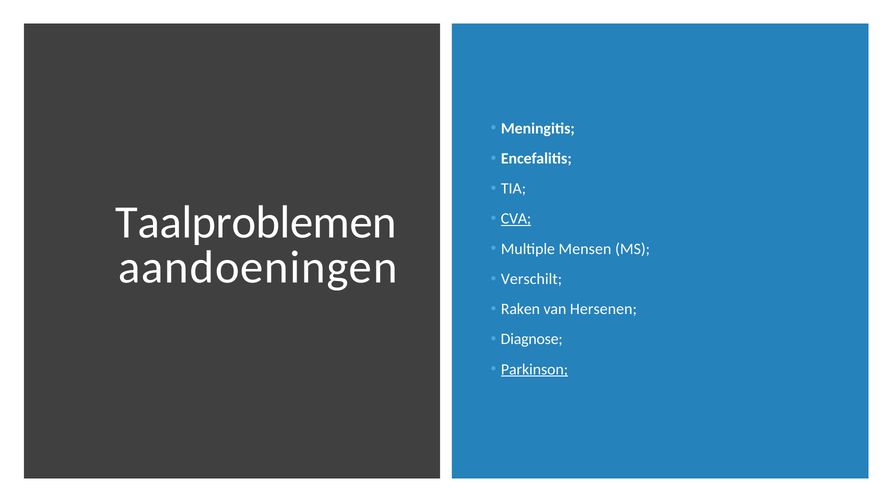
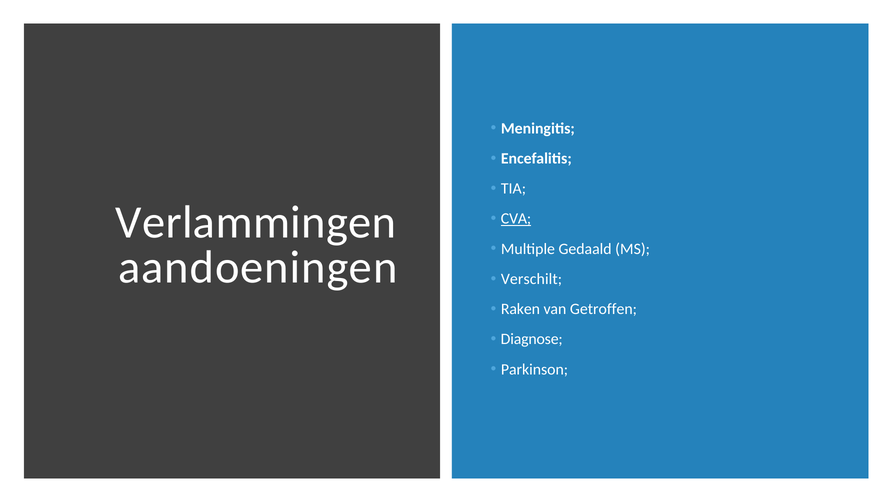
Taalproblemen: Taalproblemen -> Verlammingen
Mensen: Mensen -> Gedaald
Hersenen: Hersenen -> Getroffen
Parkinson underline: present -> none
